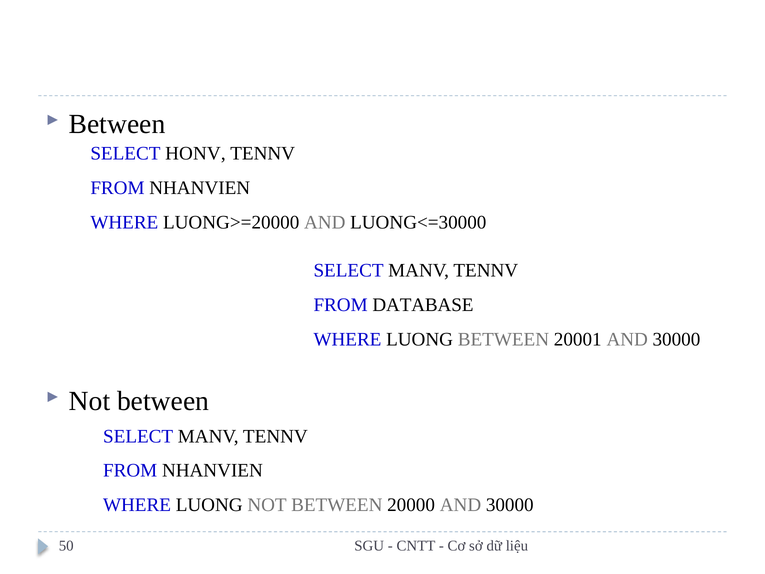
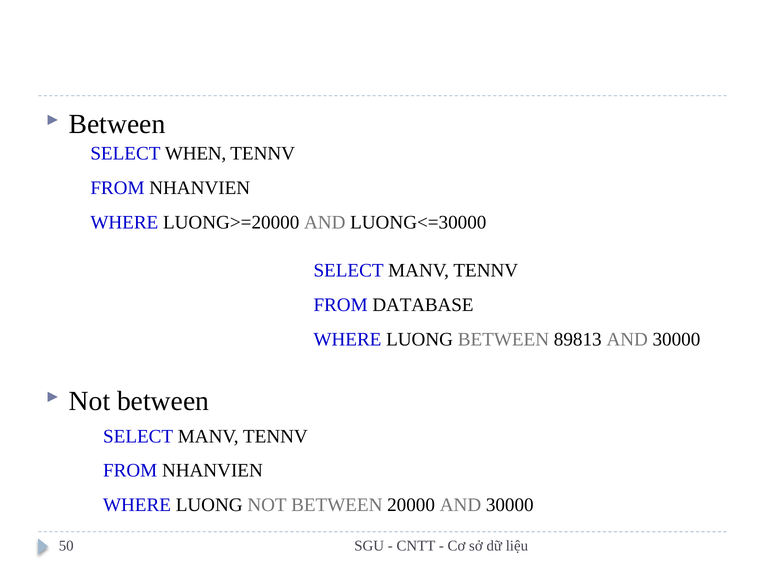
HONV: HONV -> WHEN
20001: 20001 -> 89813
